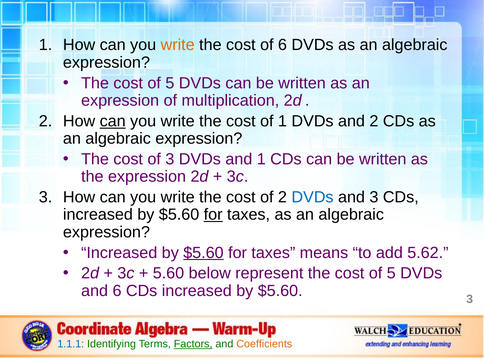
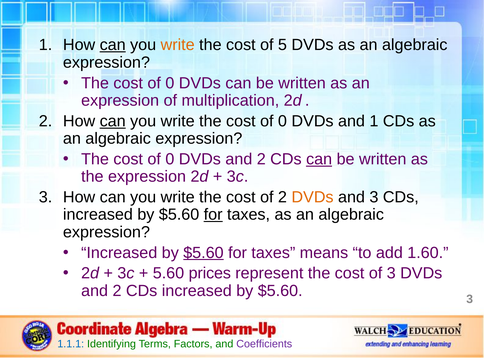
can at (113, 45) underline: none -> present
of 6: 6 -> 5
5 at (170, 83): 5 -> 0
1 at (282, 121): 1 -> 0
and 2: 2 -> 1
3 at (170, 159): 3 -> 0
1 at (261, 159): 1 -> 2
can at (319, 159) underline: none -> present
DVDs at (313, 197) colour: blue -> orange
5.62: 5.62 -> 1.60
below: below -> prices
5 at (391, 273): 5 -> 3
6 at (117, 291): 6 -> 2
Factors underline: present -> none
Coefficients colour: orange -> purple
